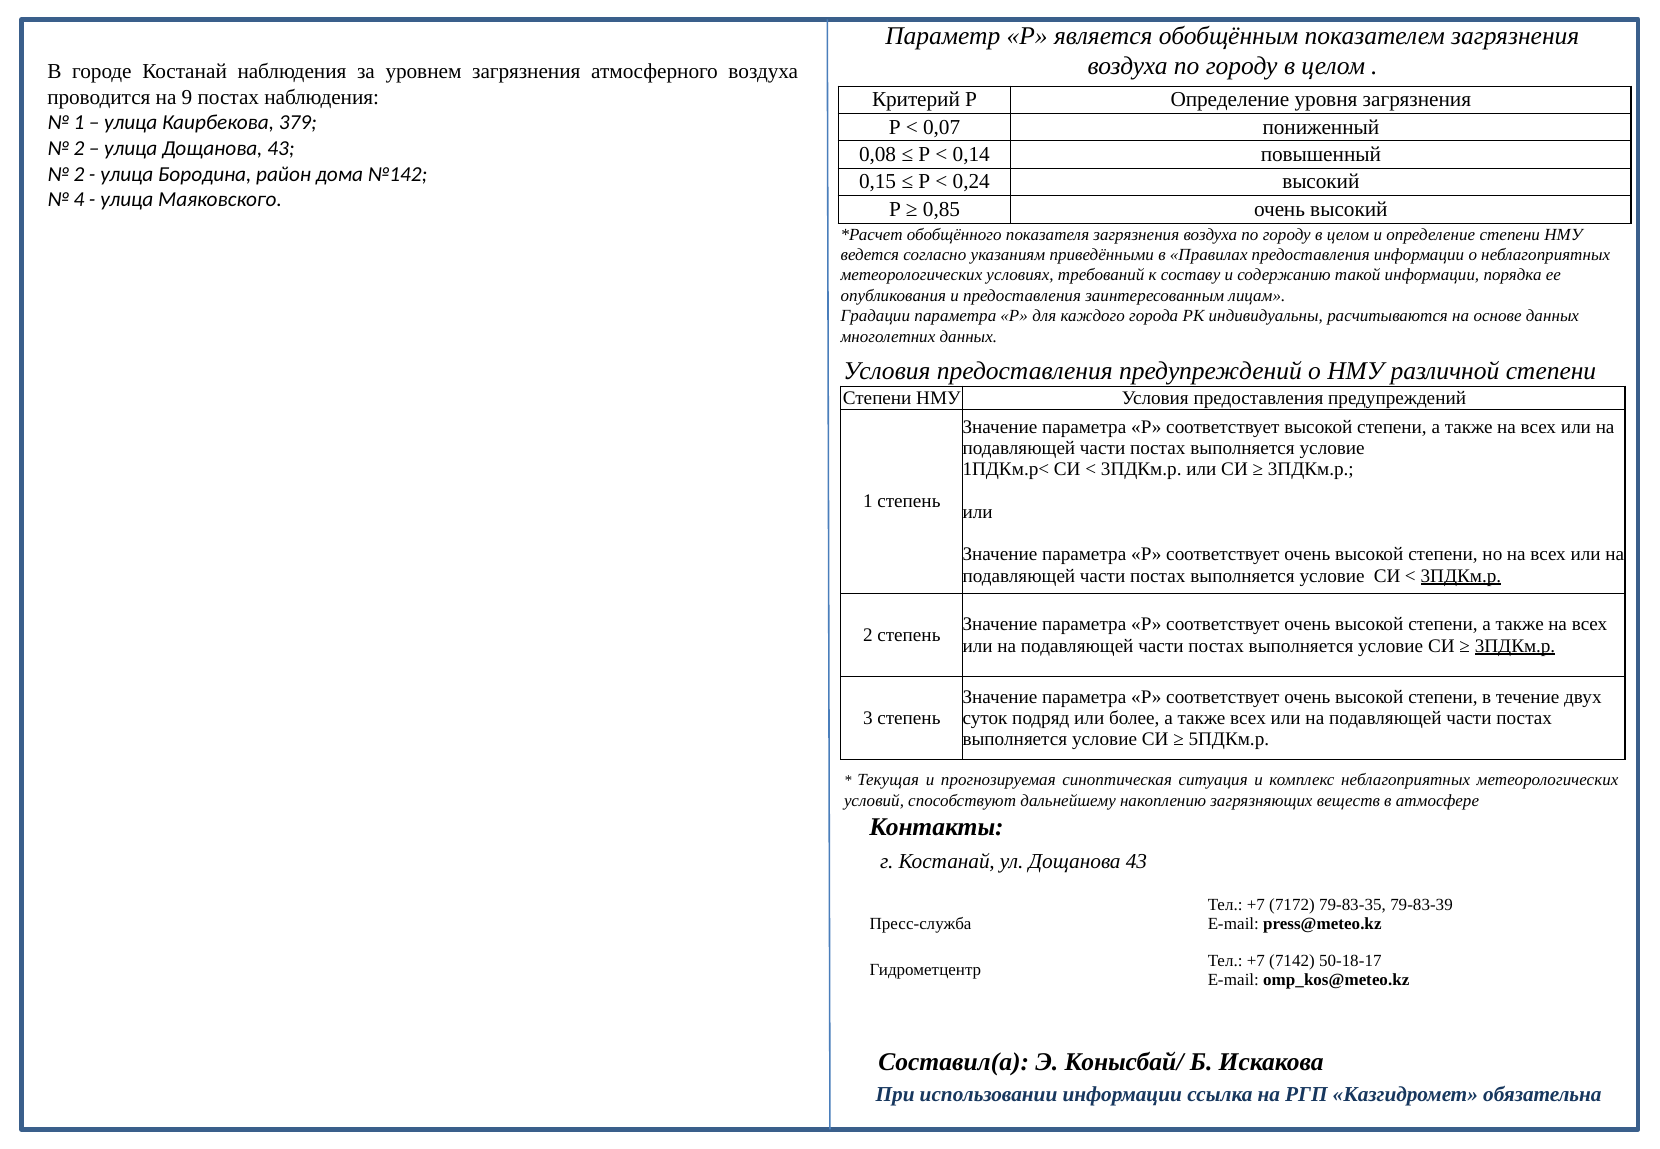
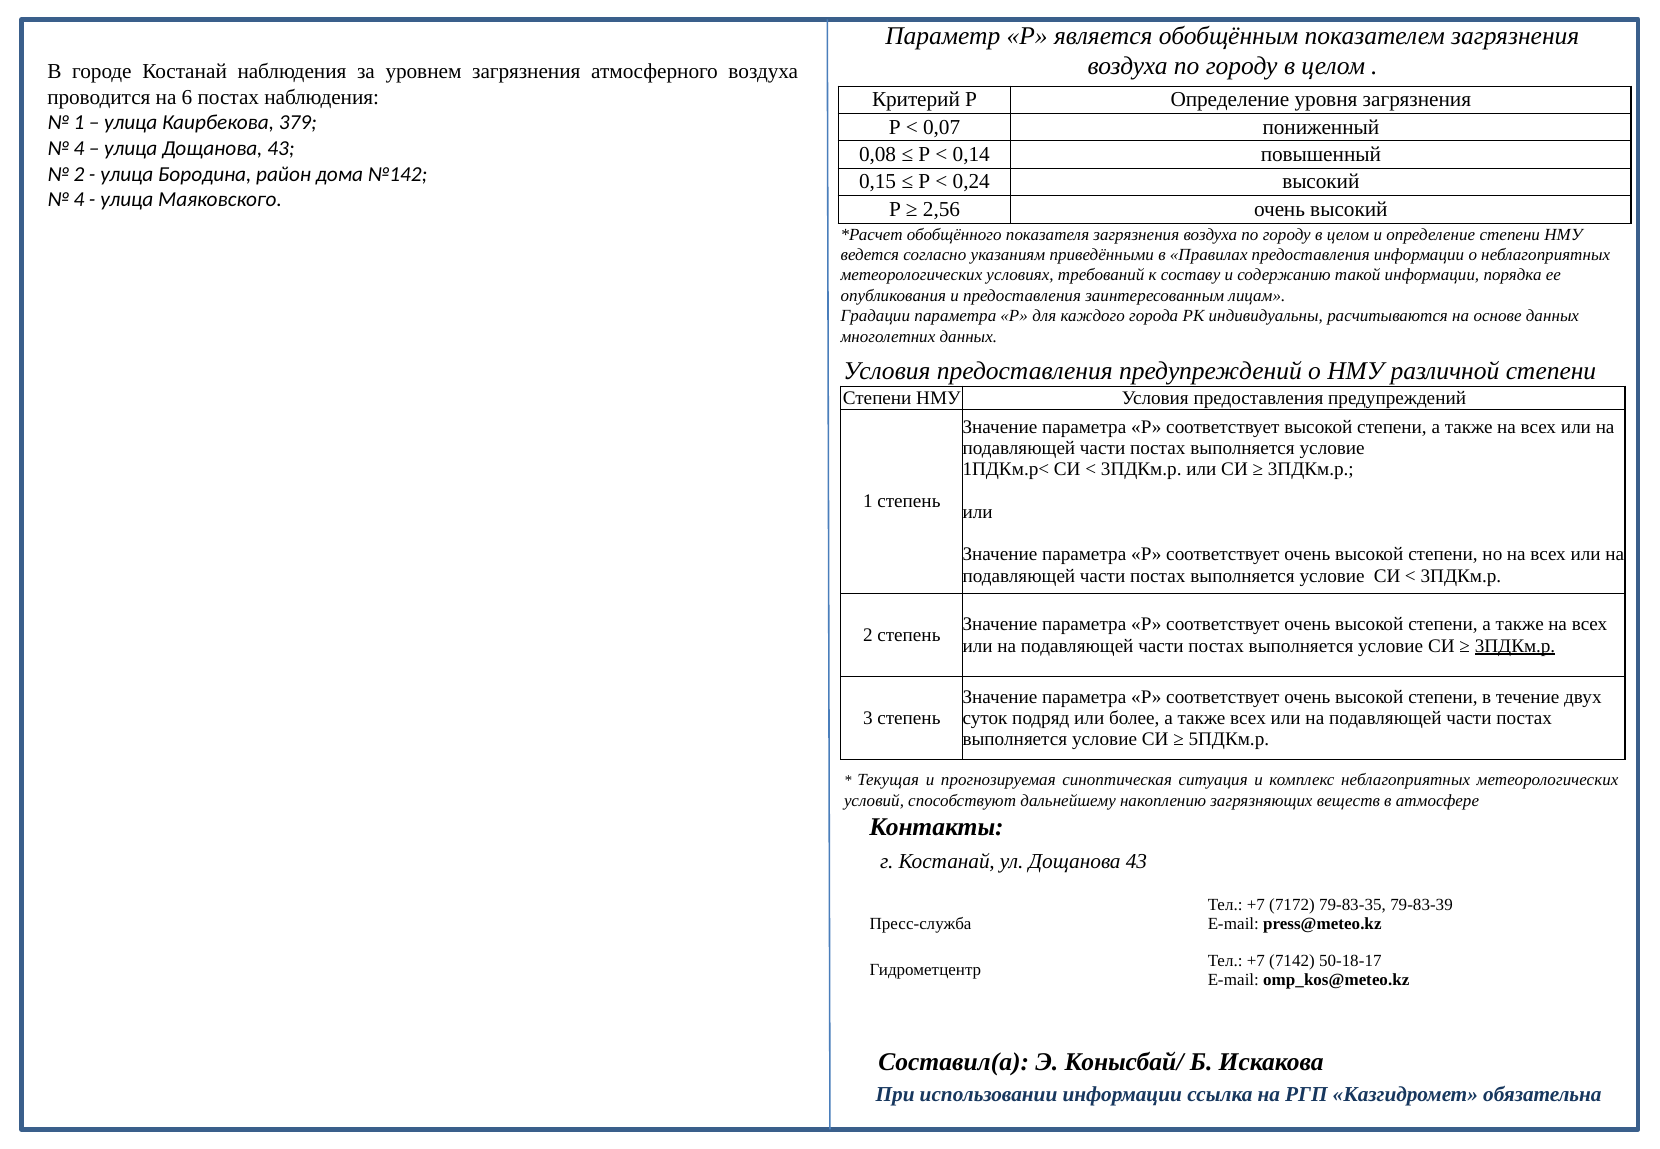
9: 9 -> 6
2 at (79, 148): 2 -> 4
0,85: 0,85 -> 2,56
3ПДКм.р at (1461, 576) underline: present -> none
